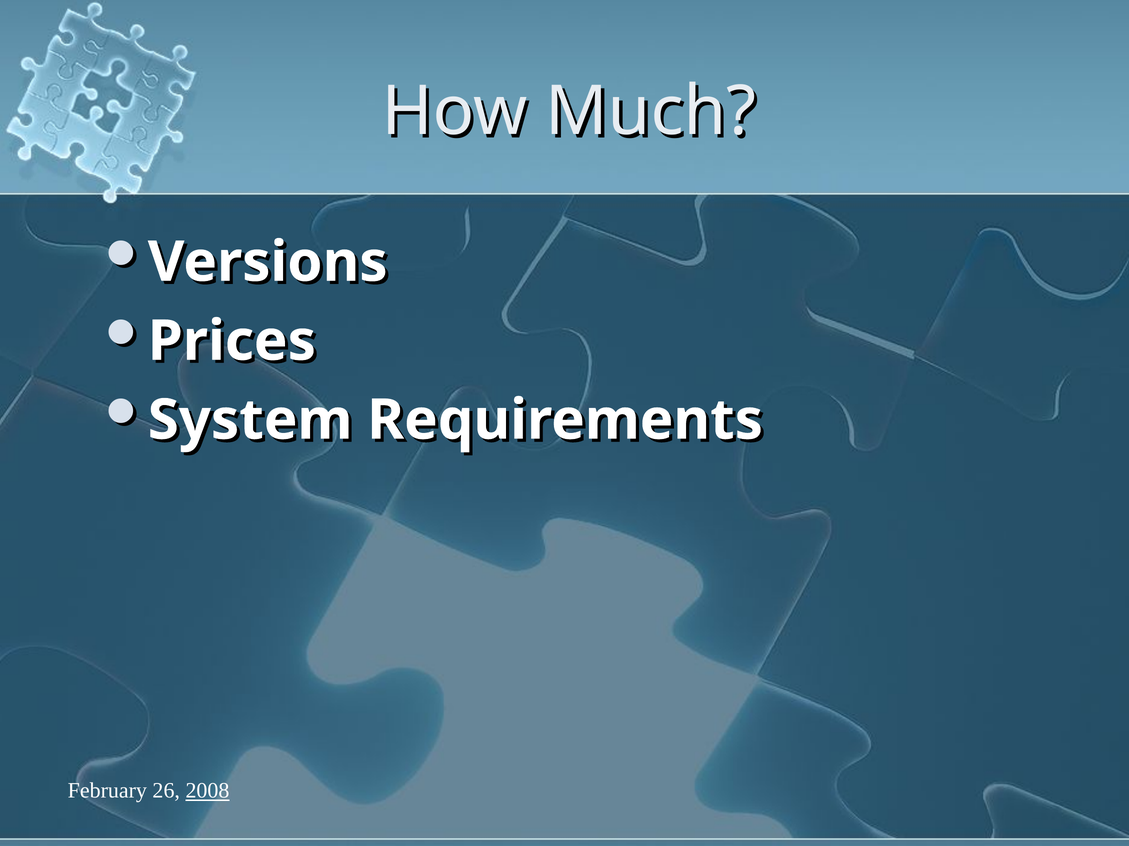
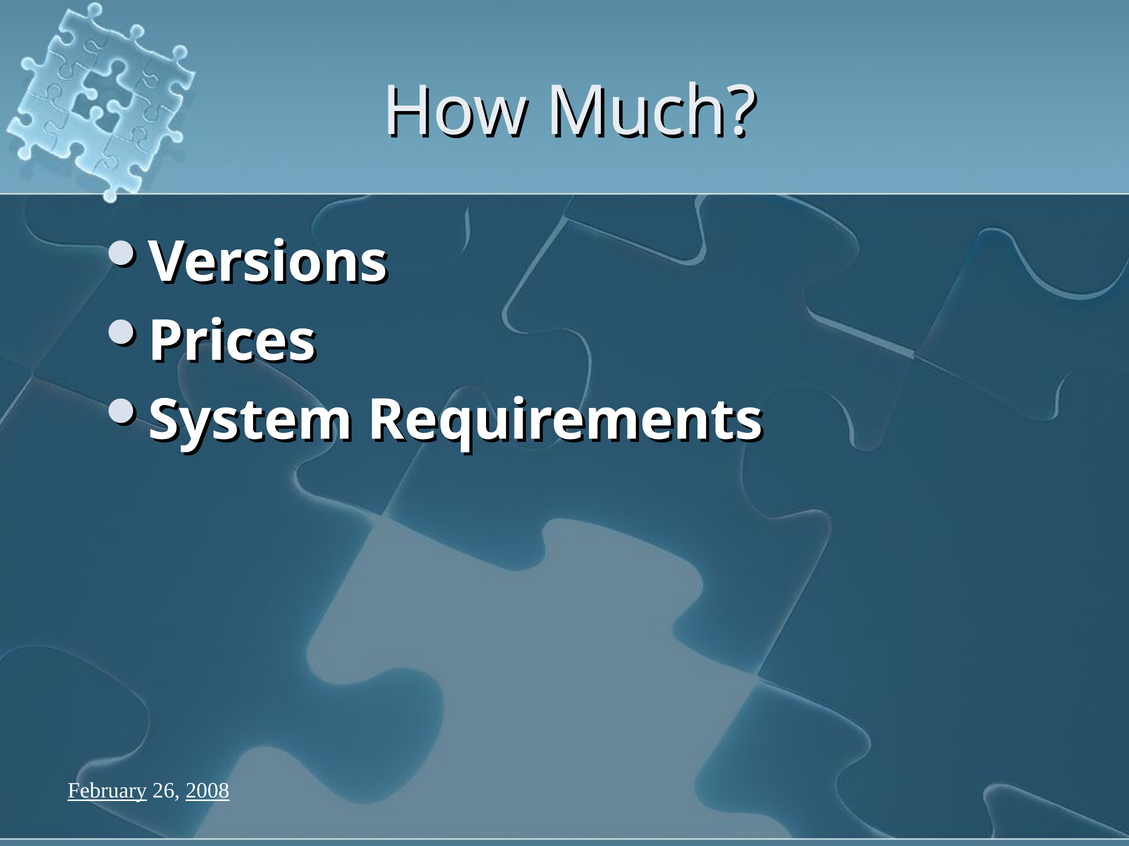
February underline: none -> present
